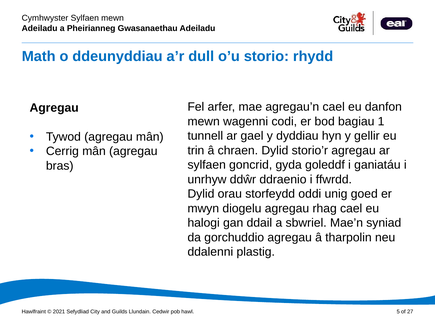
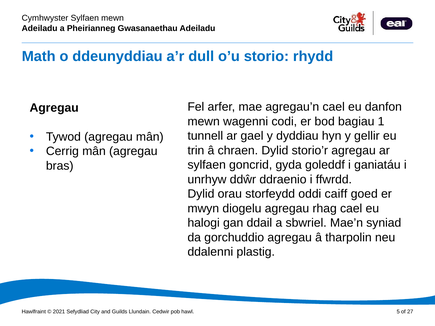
unig: unig -> caiff
